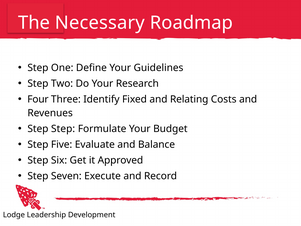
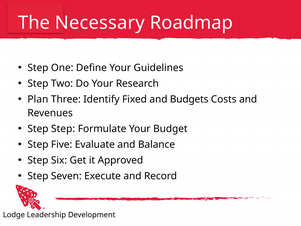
Four: Four -> Plan
Relating: Relating -> Budgets
